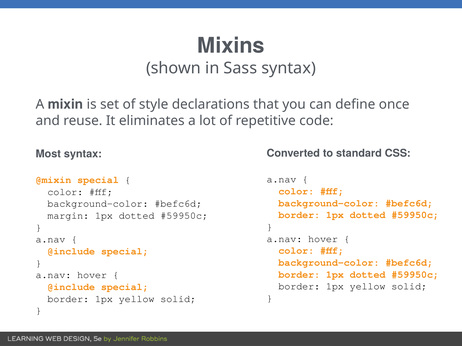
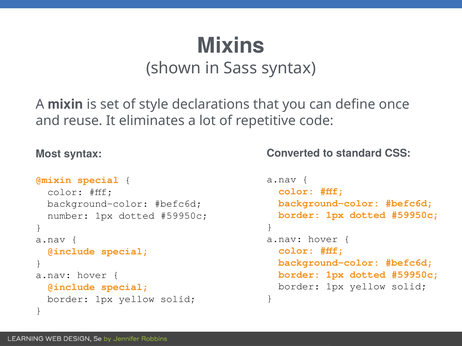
margin: margin -> number
